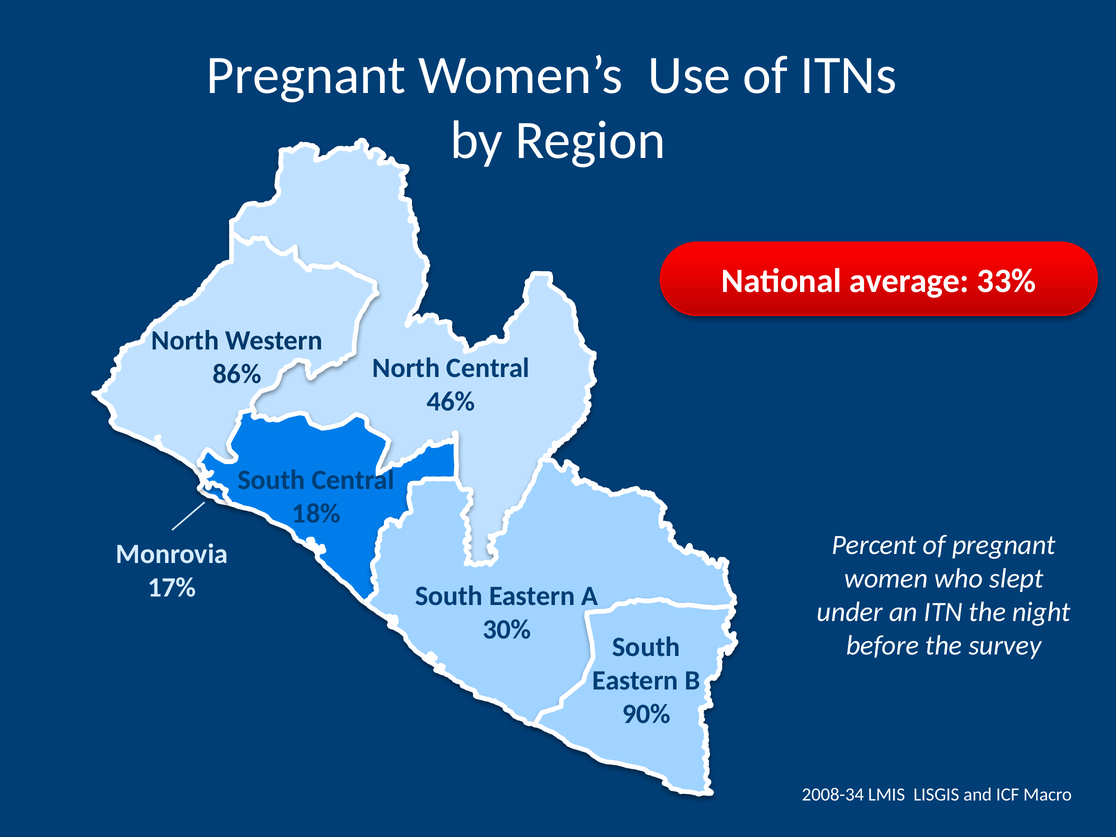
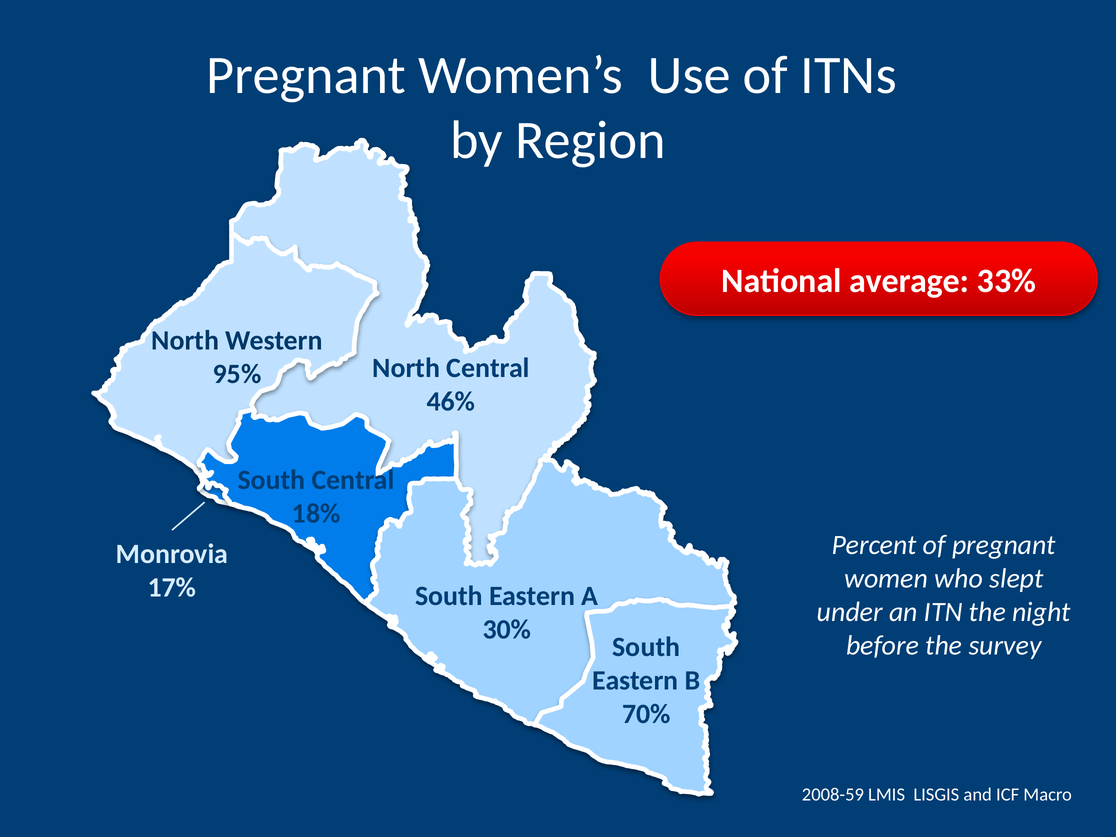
86%: 86% -> 95%
90%: 90% -> 70%
2008-34: 2008-34 -> 2008-59
